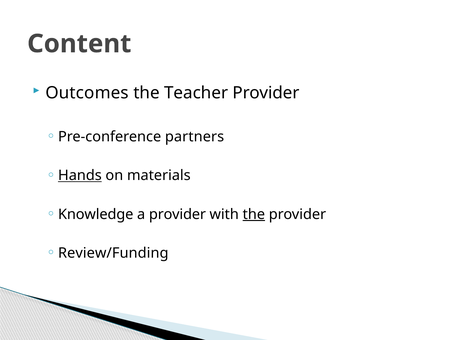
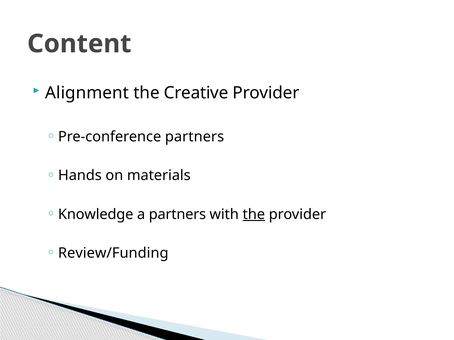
Outcomes: Outcomes -> Alignment
Teacher: Teacher -> Creative
Hands underline: present -> none
a provider: provider -> partners
